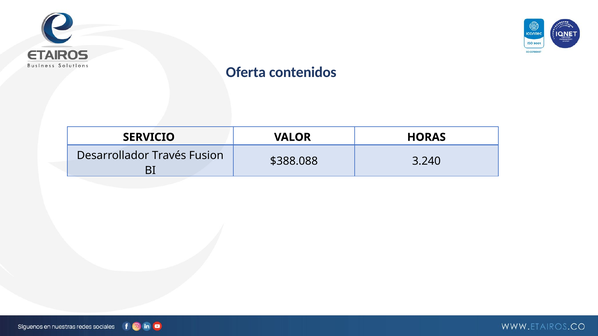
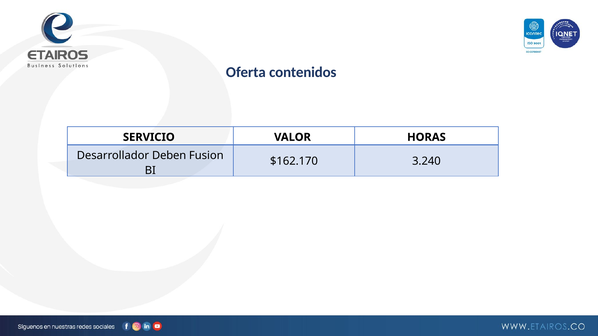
Través: Través -> Deben
$388.088: $388.088 -> $162.170
